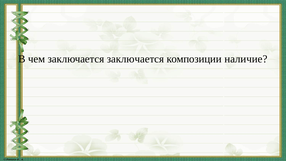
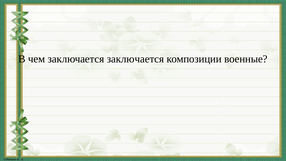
наличие: наличие -> военные
